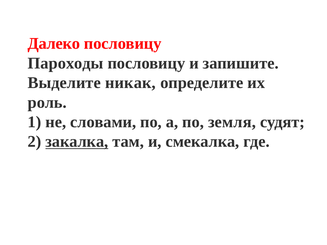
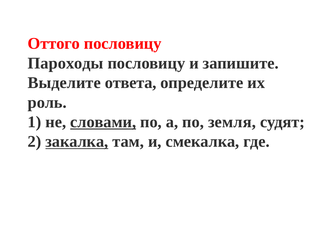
Далеко: Далеко -> Оттого
никак: никак -> ответа
словами underline: none -> present
